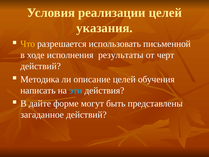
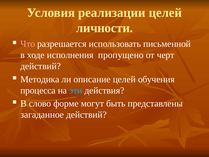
указания: указания -> личности
Что colour: yellow -> pink
результаты: результаты -> пропущено
написать: написать -> процесса
дайте: дайте -> слово
